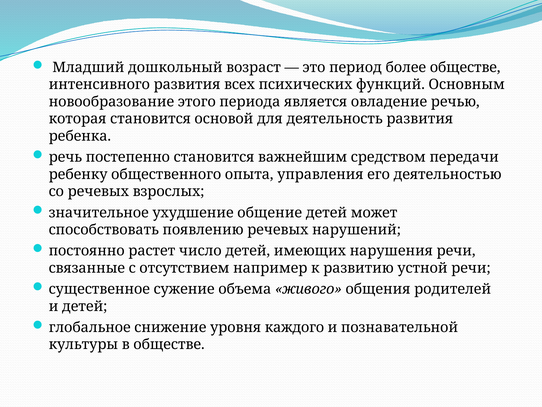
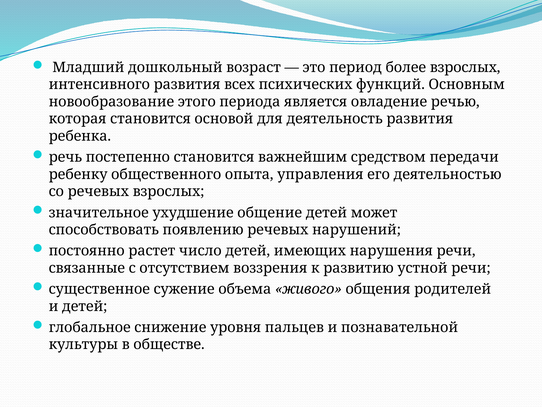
более обществе: обществе -> взрослых
например: например -> воззрения
каждого: каждого -> пальцев
